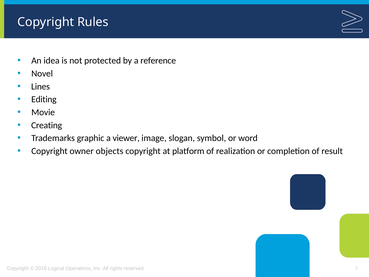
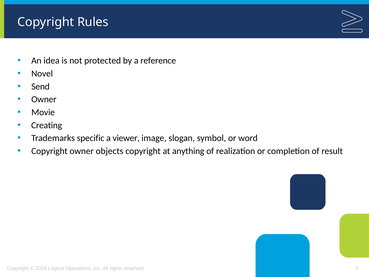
Lines: Lines -> Send
Editing at (44, 99): Editing -> Owner
graphic: graphic -> specific
platform: platform -> anything
